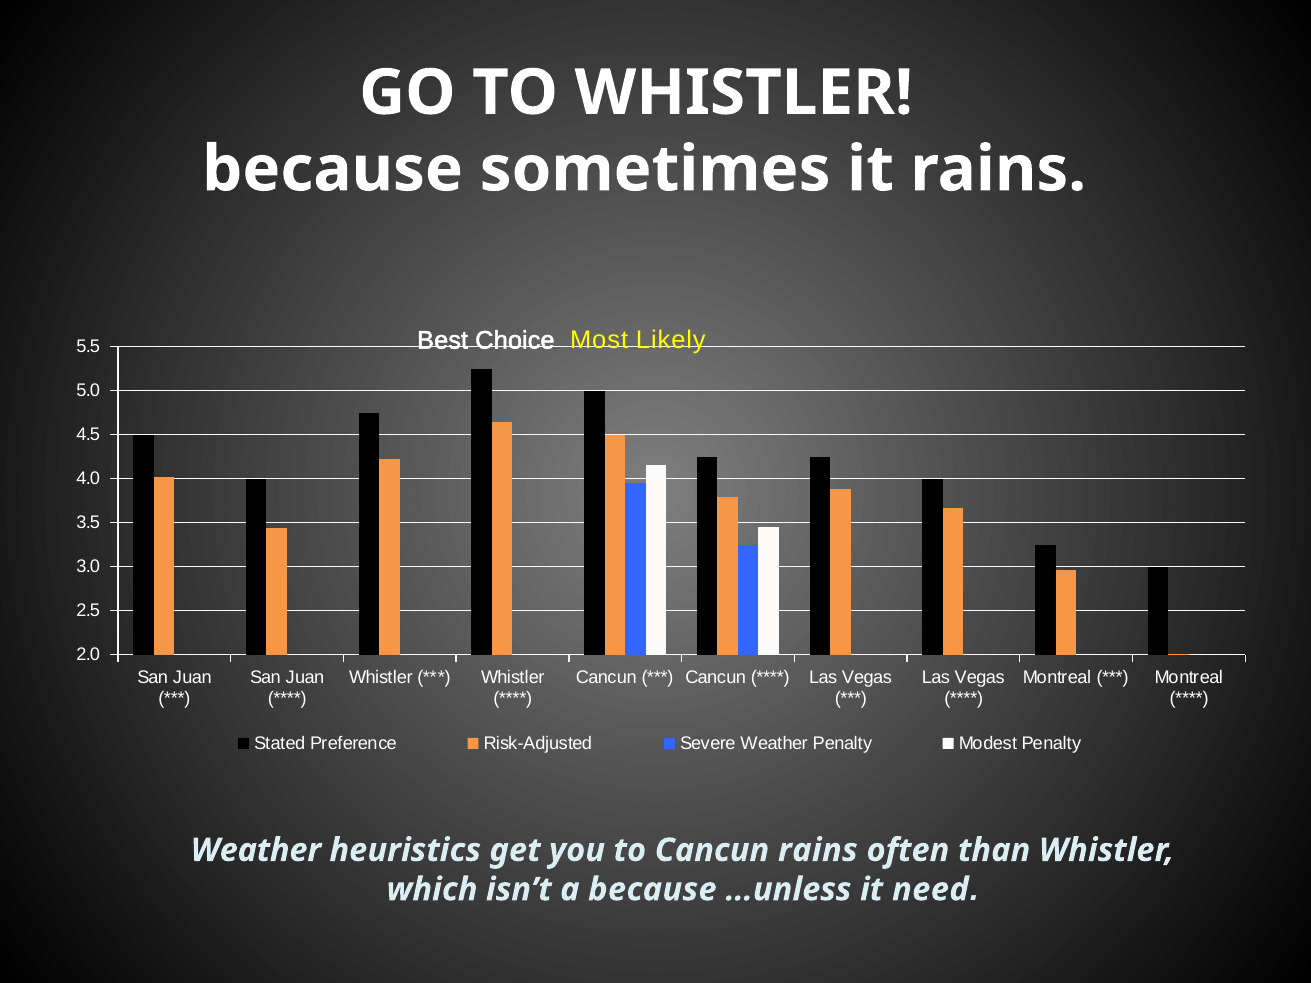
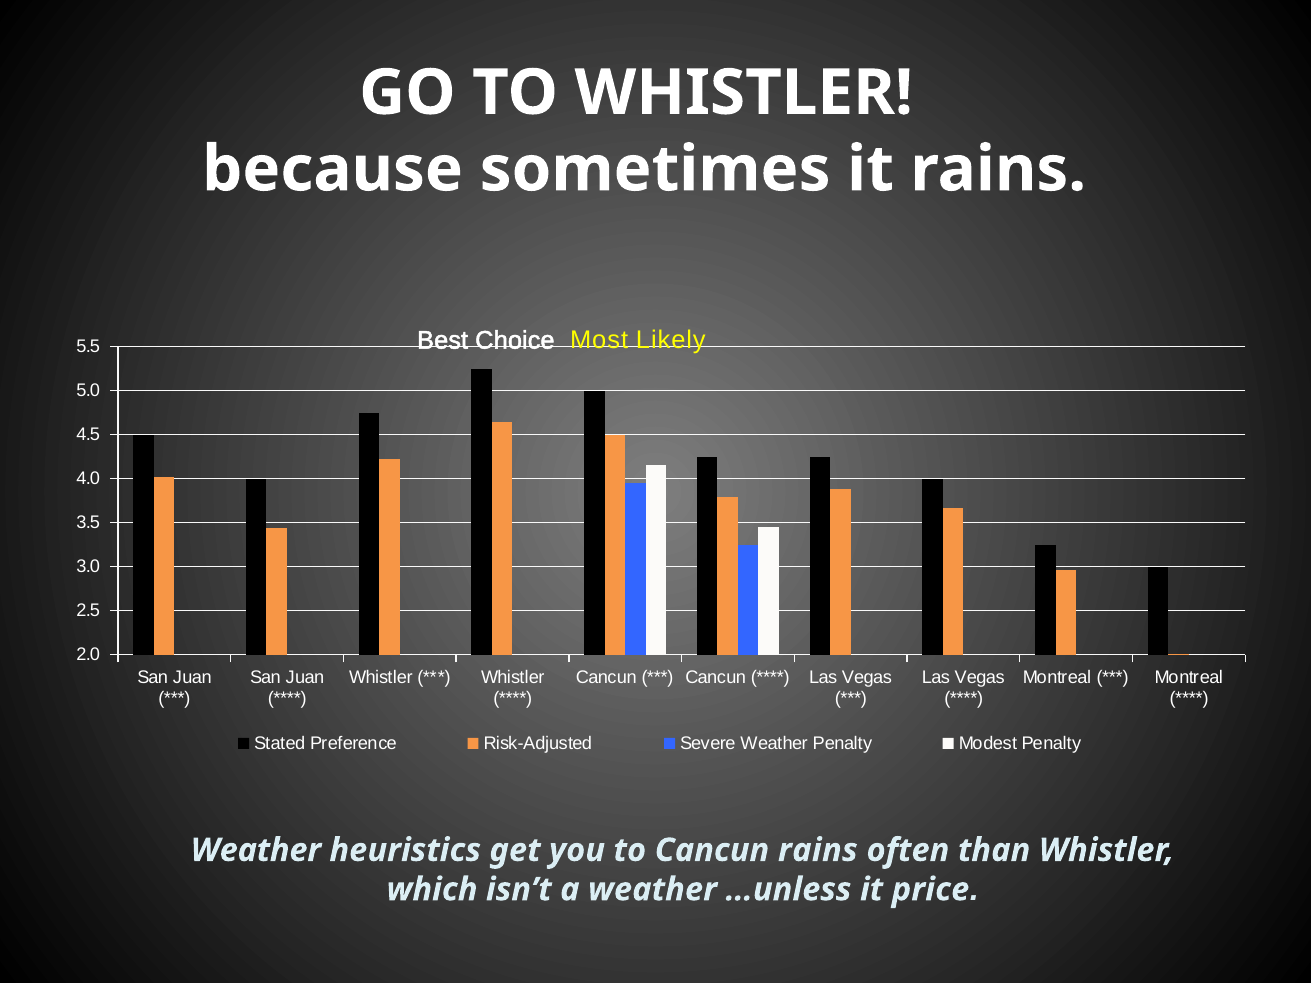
a because: because -> weather
need: need -> price
